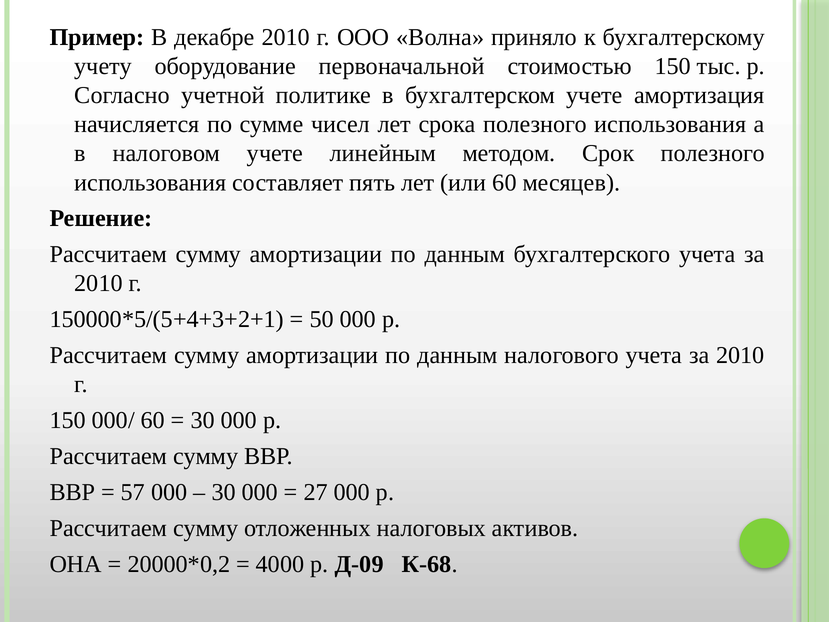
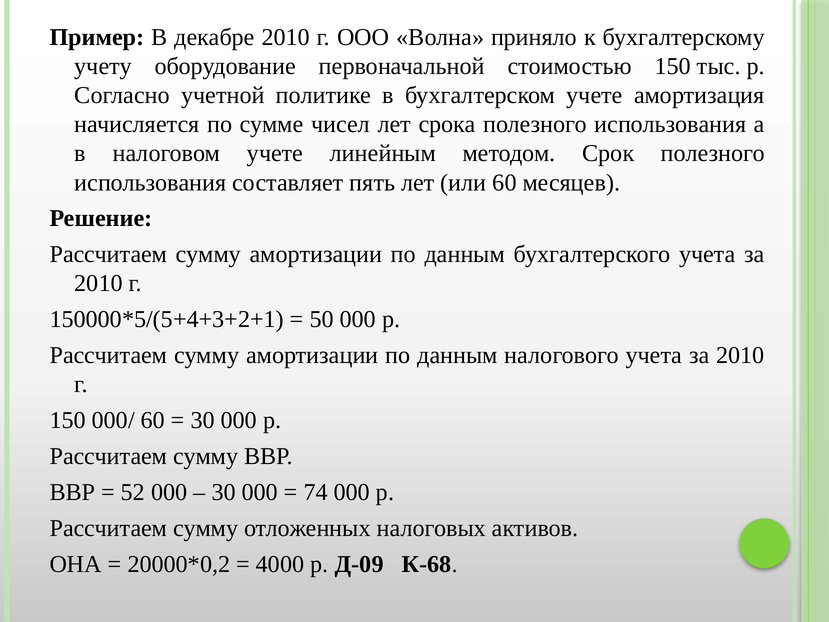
57: 57 -> 52
27: 27 -> 74
